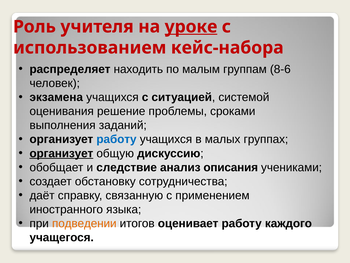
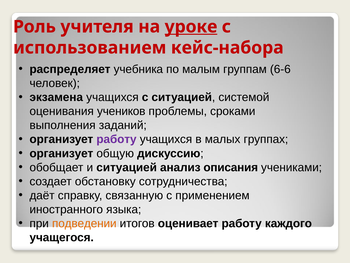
находить: находить -> учебника
8-6: 8-6 -> 6-6
решение: решение -> учеников
работу at (116, 139) colour: blue -> purple
организует at (61, 153) underline: present -> none
и следствие: следствие -> ситуацией
